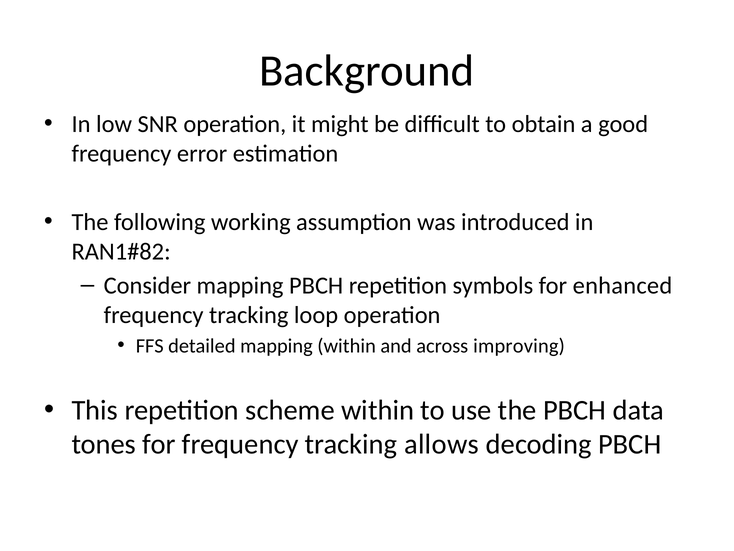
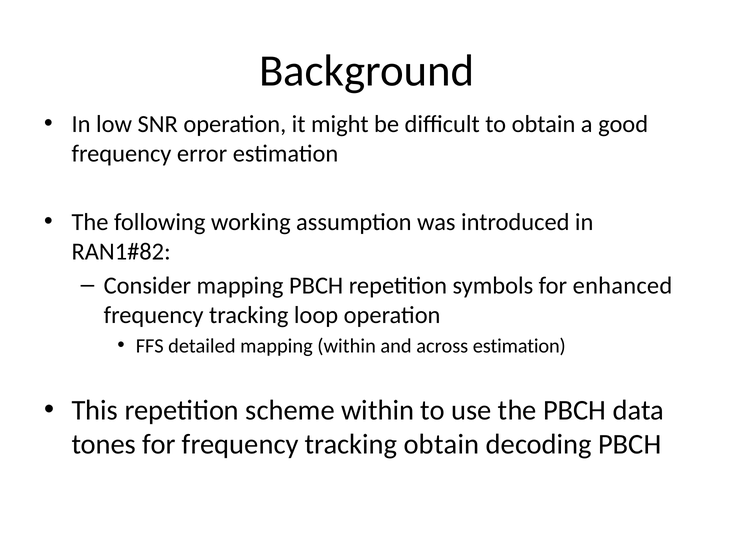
across improving: improving -> estimation
tracking allows: allows -> obtain
